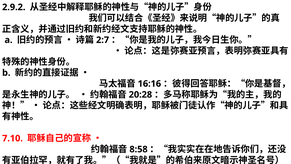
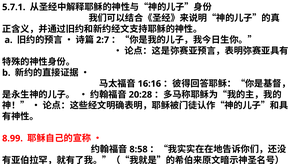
2.9.2: 2.9.2 -> 5.7.1
7.10: 7.10 -> 8.99
